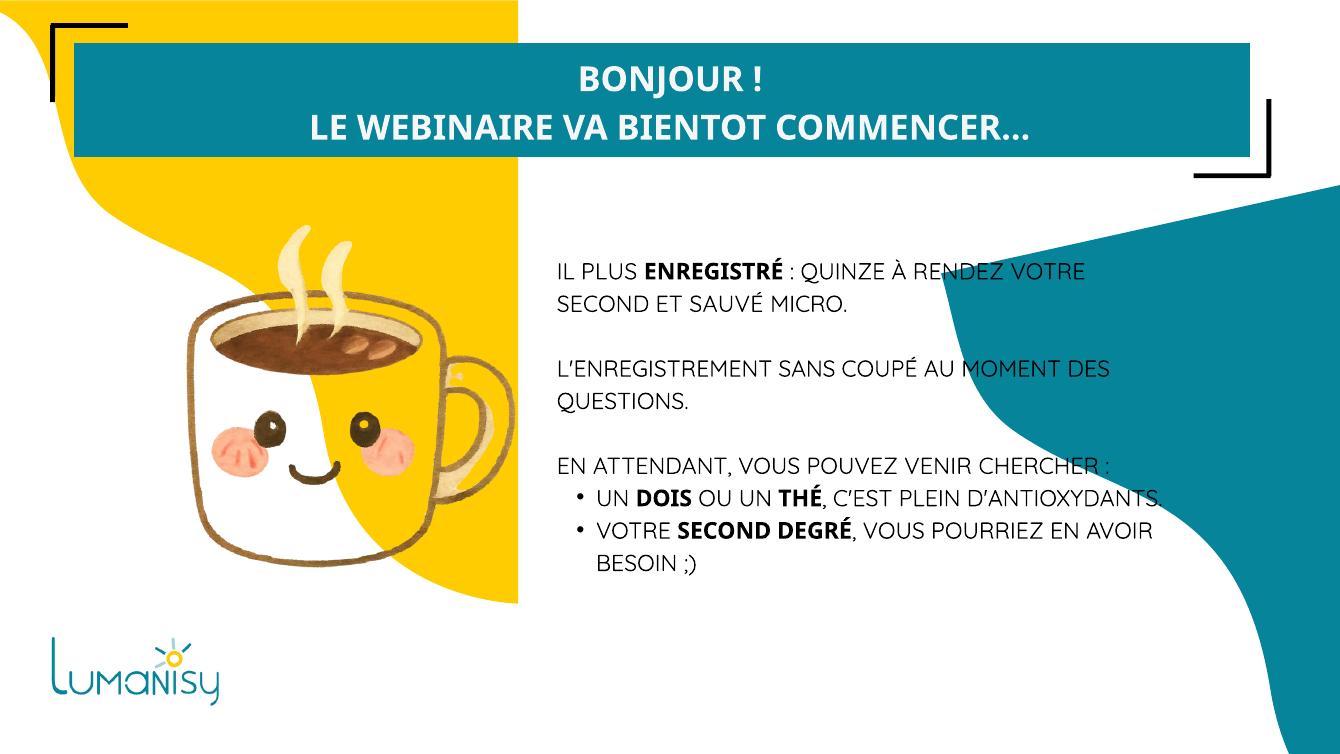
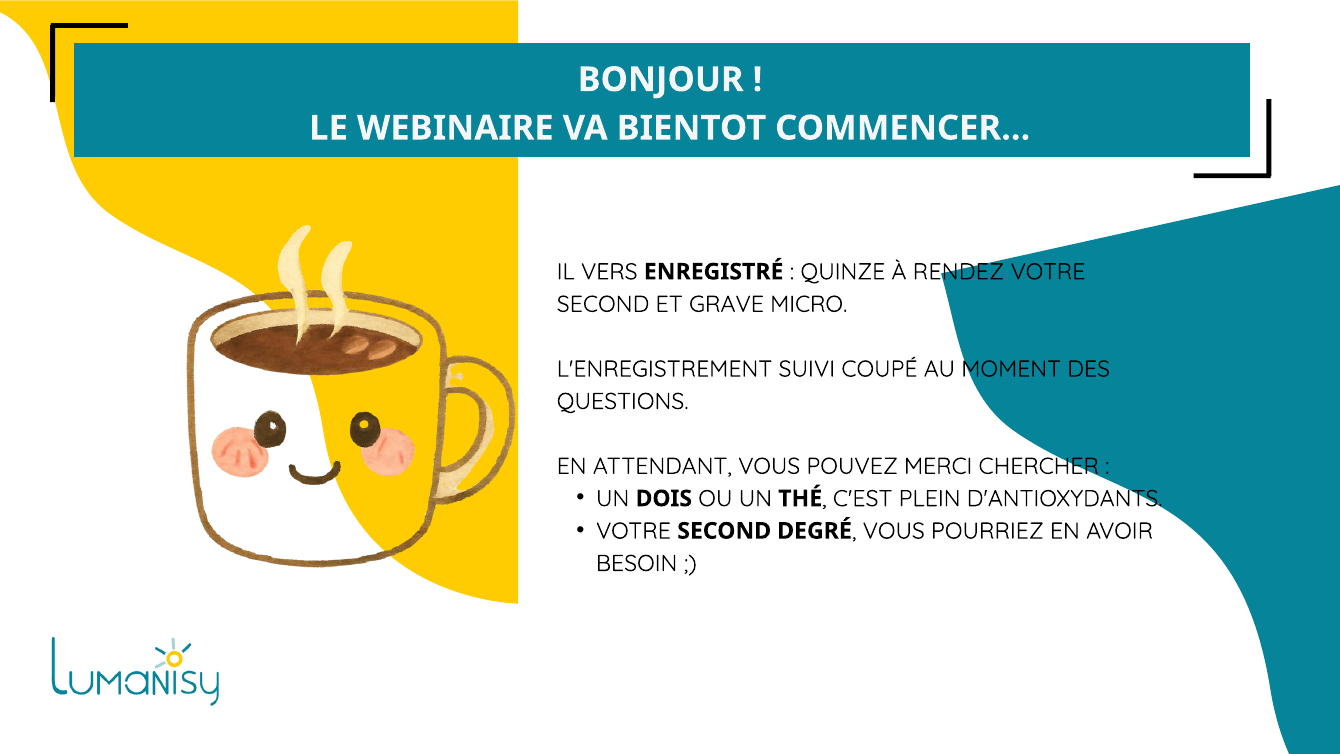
PLUS: PLUS -> VERS
SAUVÉ: SAUVÉ -> GRAVE
SANS: SANS -> SUIVI
VENIR: VENIR -> MERCI
